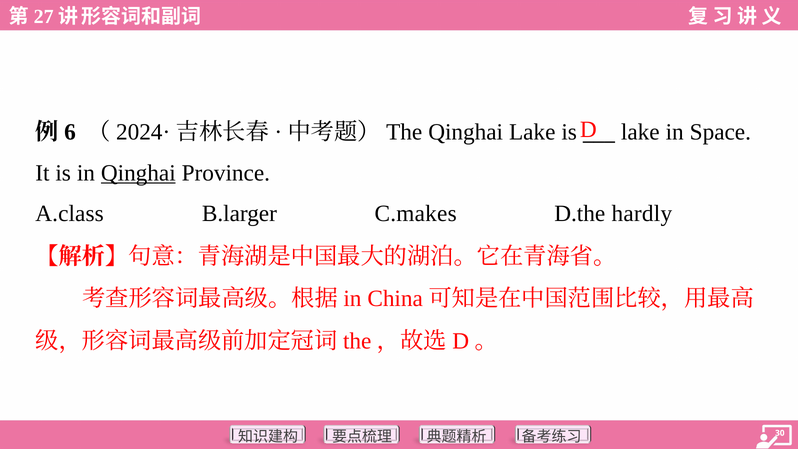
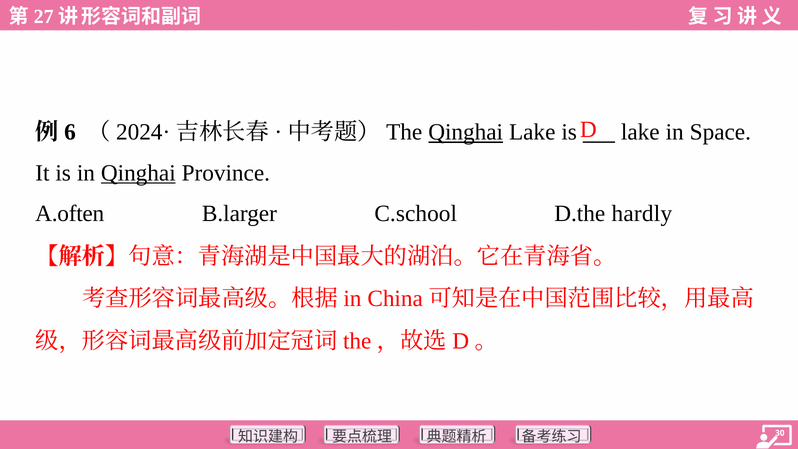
Qinghai at (466, 132) underline: none -> present
A.class: A.class -> A.often
C.makes: C.makes -> C.school
